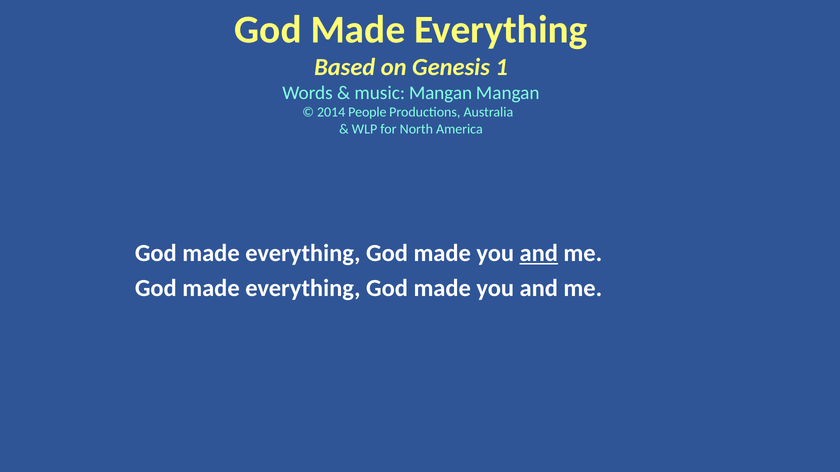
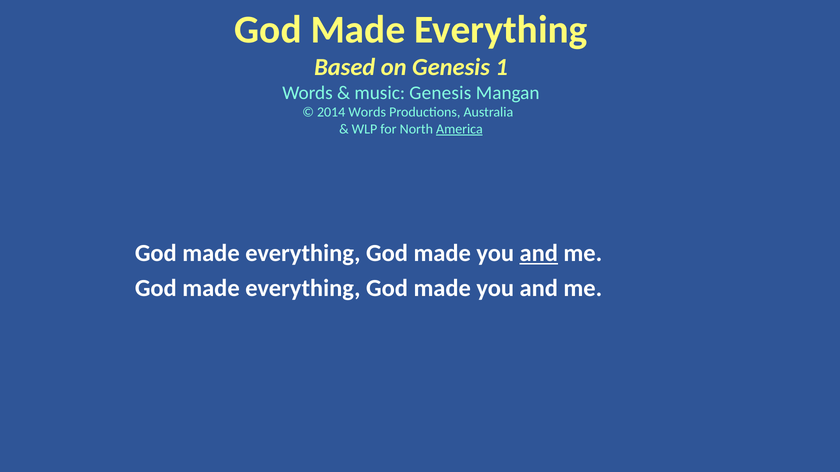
music Mangan: Mangan -> Genesis
2014 People: People -> Words
America underline: none -> present
